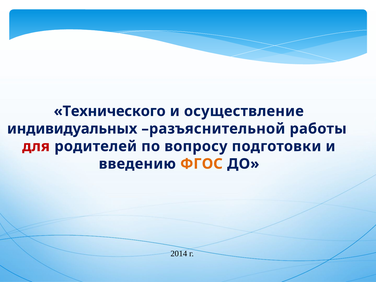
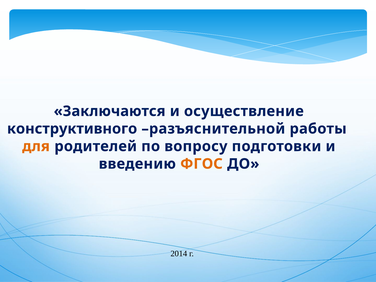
Технического: Технического -> Заключаются
индивидуальных: индивидуальных -> конструктивного
для colour: red -> orange
